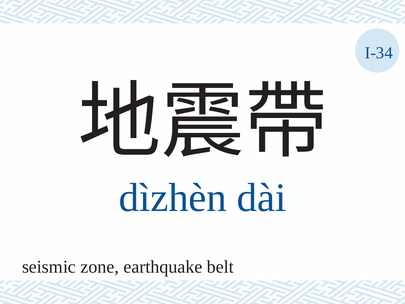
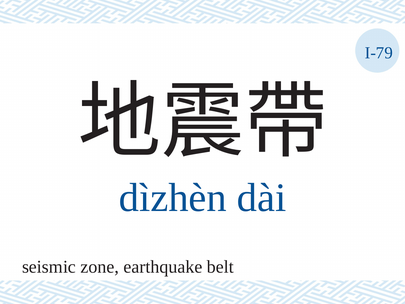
I-34: I-34 -> I-79
